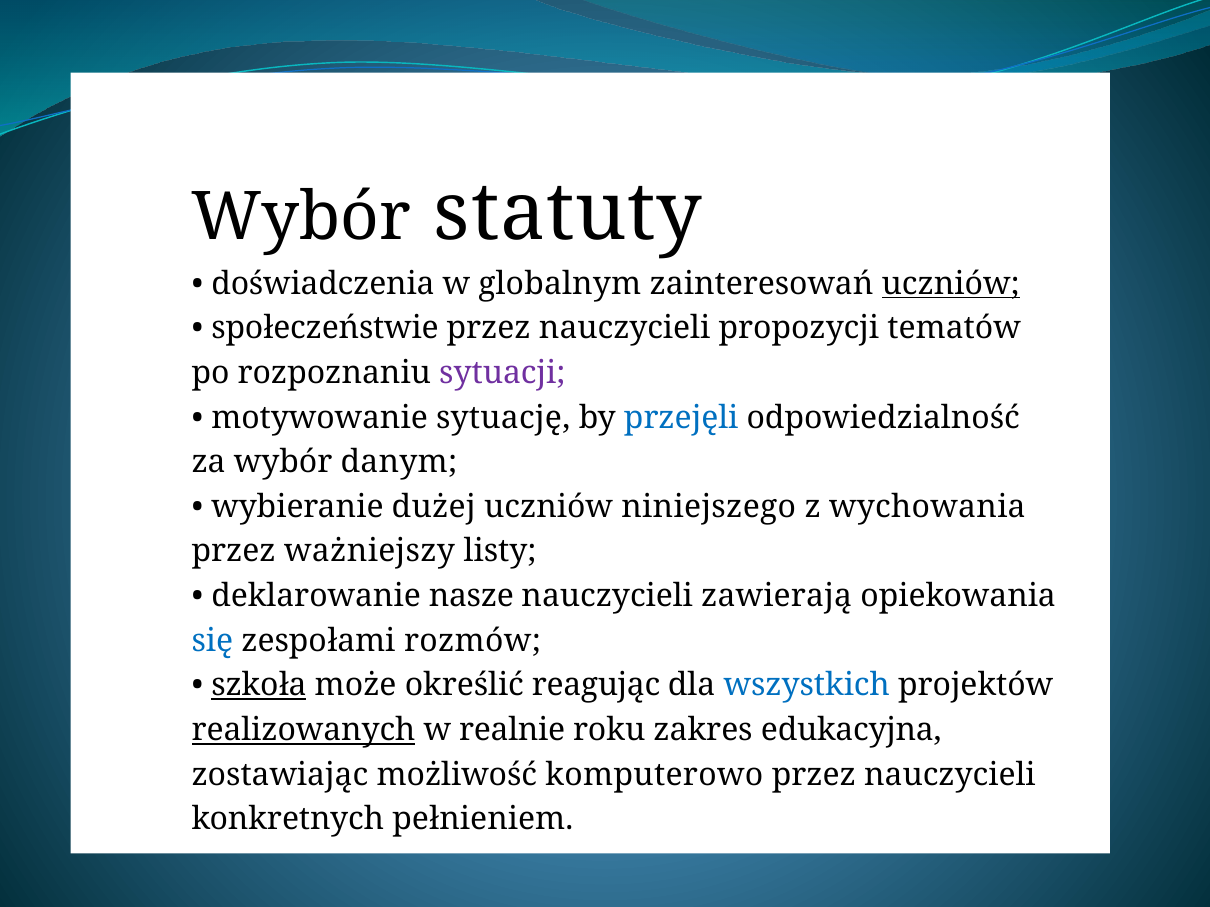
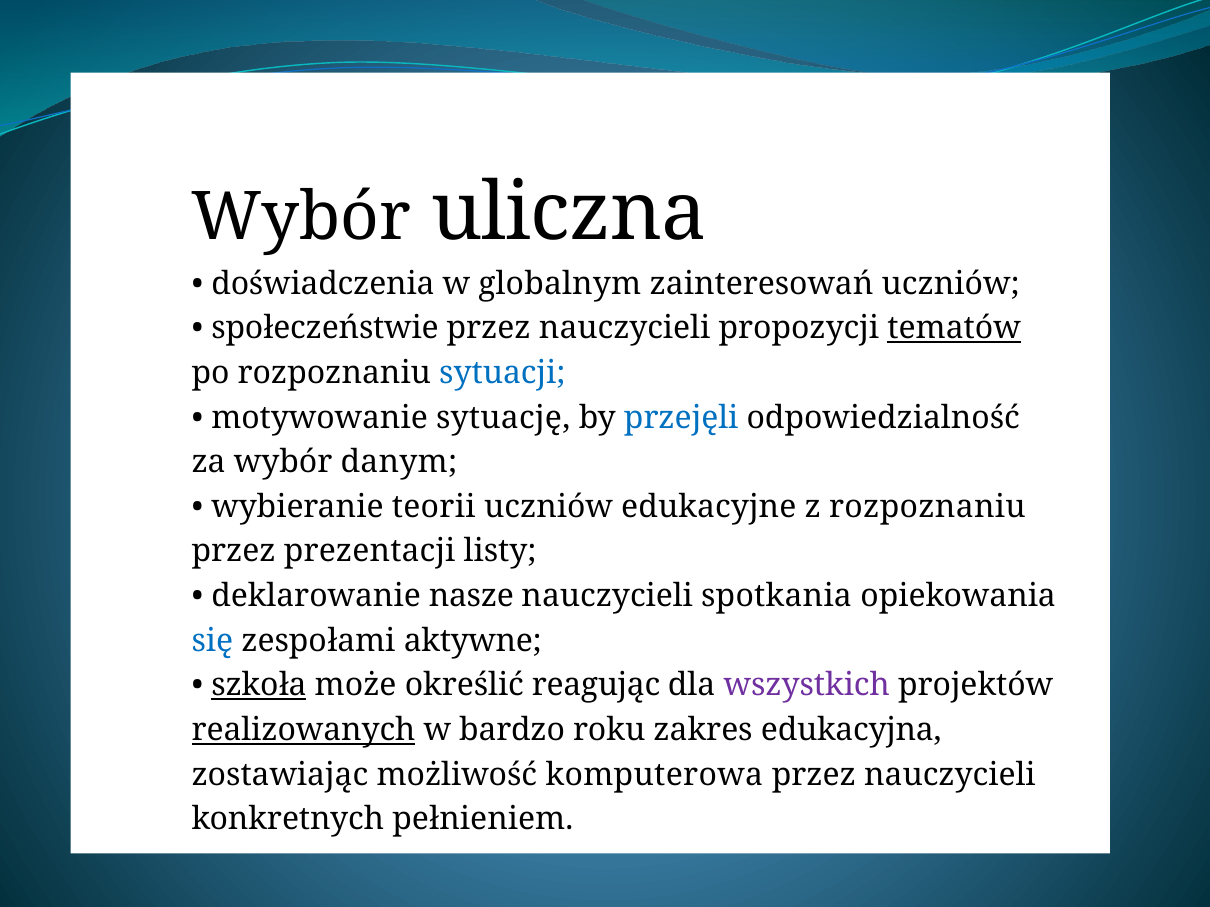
statuty: statuty -> uliczna
uczniów at (951, 284) underline: present -> none
tematów underline: none -> present
sytuacji colour: purple -> blue
dużej: dużej -> teorii
niniejszego: niniejszego -> edukacyjne
z wychowania: wychowania -> rozpoznaniu
ważniejszy: ważniejszy -> prezentacji
zawierają: zawierają -> spotkania
rozmów: rozmów -> aktywne
wszystkich colour: blue -> purple
realnie: realnie -> bardzo
komputerowo: komputerowo -> komputerowa
